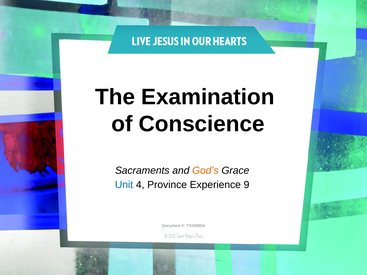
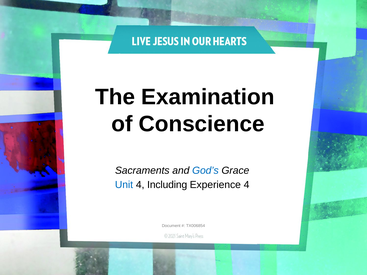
God’s colour: orange -> blue
Province: Province -> Including
Experience 9: 9 -> 4
